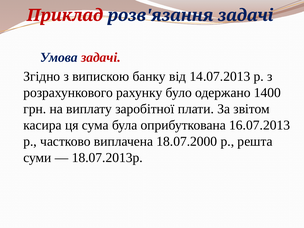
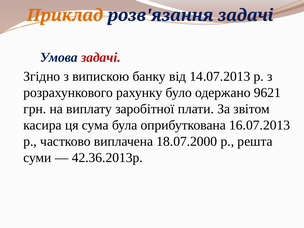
Приклад colour: red -> orange
1400: 1400 -> 9621
18.07.2013р: 18.07.2013р -> 42.36.2013р
